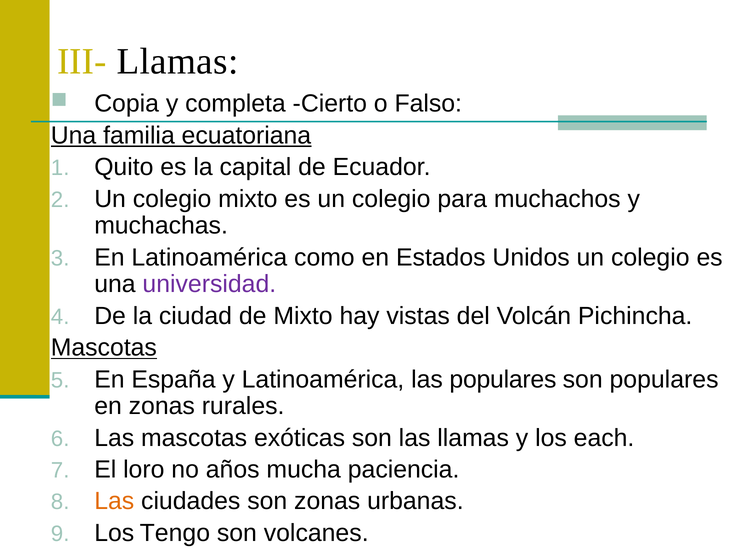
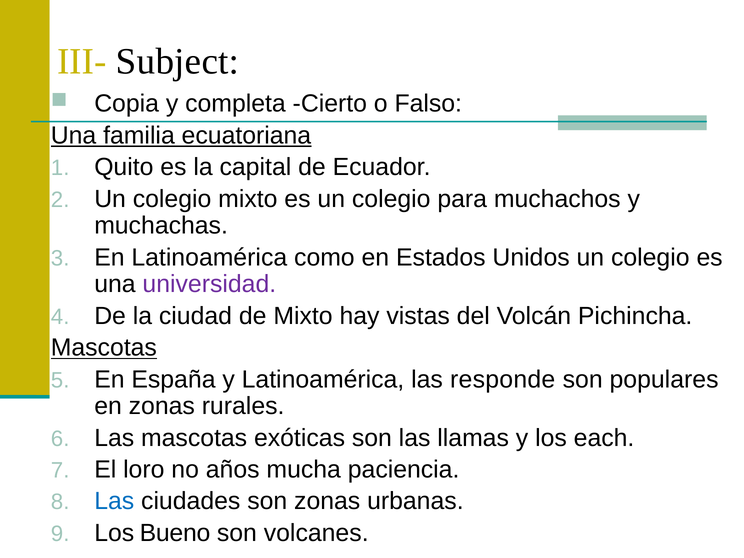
III- Llamas: Llamas -> Subject
las populares: populares -> responde
Las at (114, 501) colour: orange -> blue
Tengo: Tengo -> Bueno
